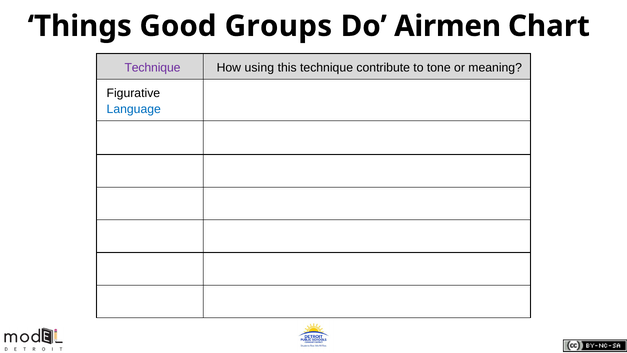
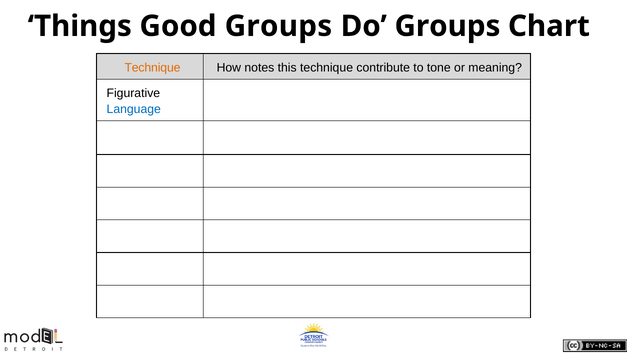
Do Airmen: Airmen -> Groups
Technique at (152, 68) colour: purple -> orange
using: using -> notes
